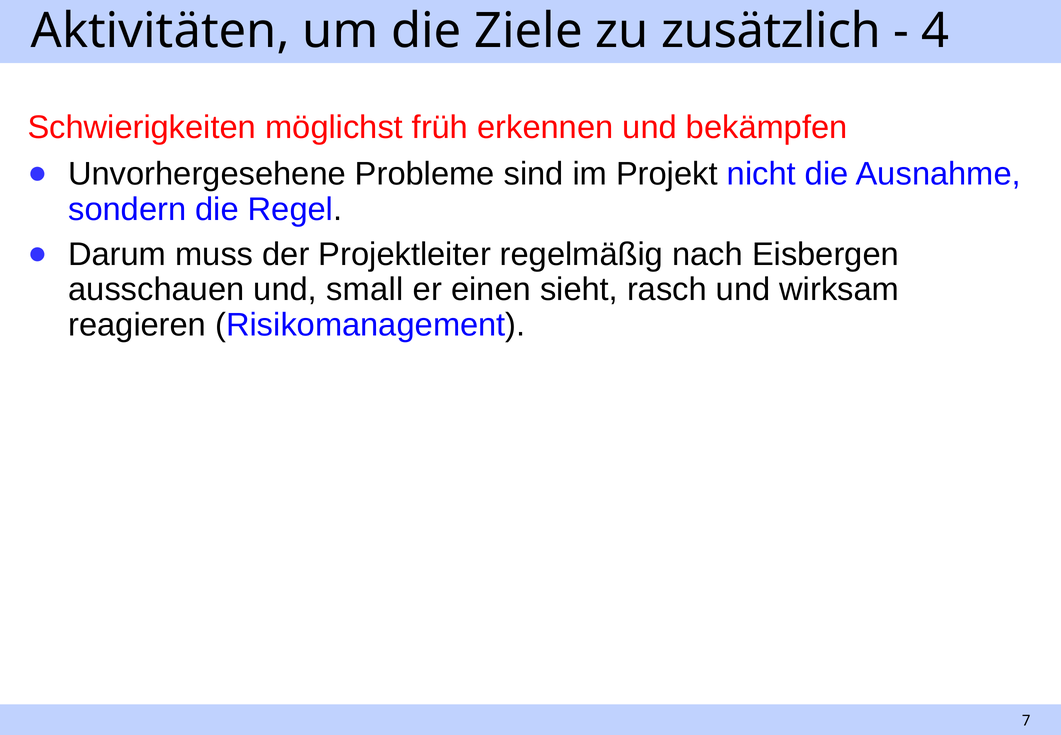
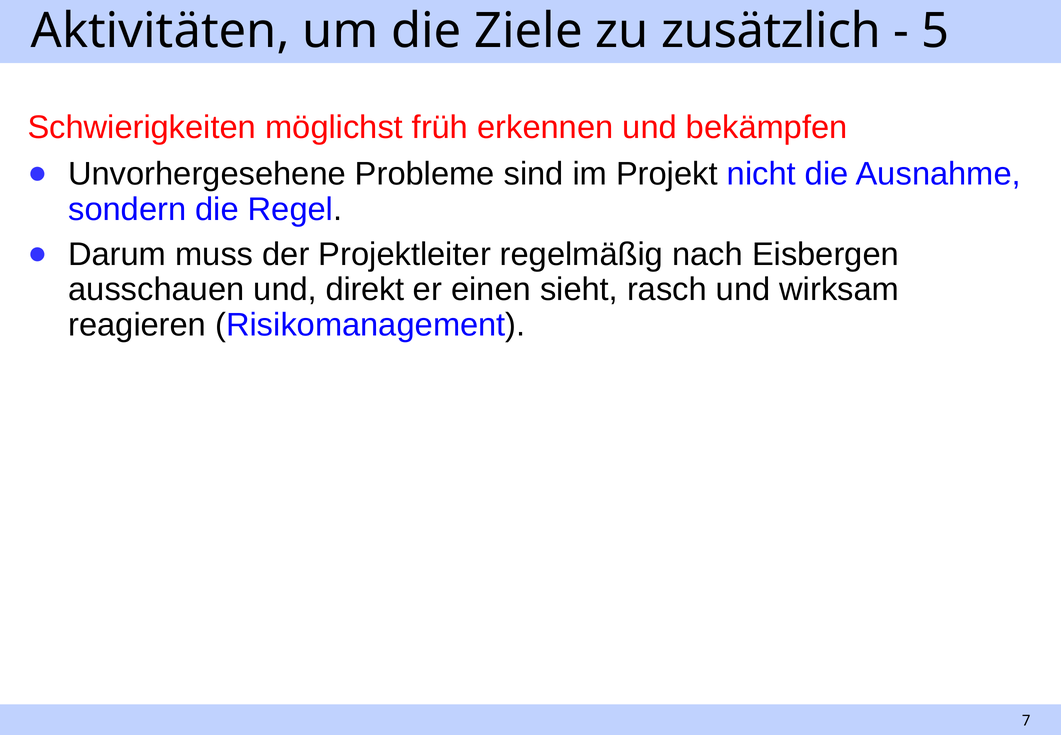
4: 4 -> 5
small: small -> direkt
